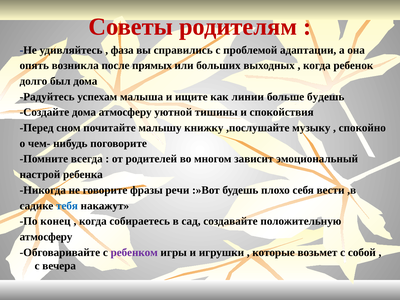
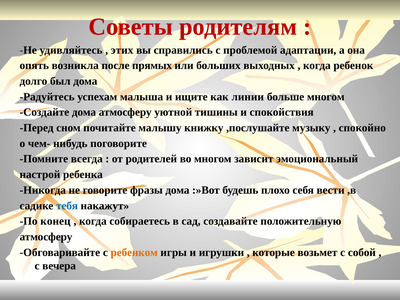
фаза: фаза -> этих
больше будешь: будешь -> многом
фразы речи: речи -> дома
ребенком colour: purple -> orange
